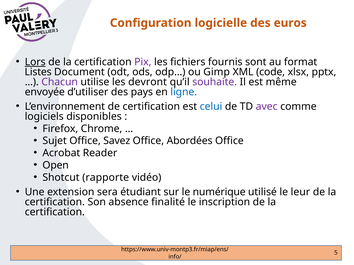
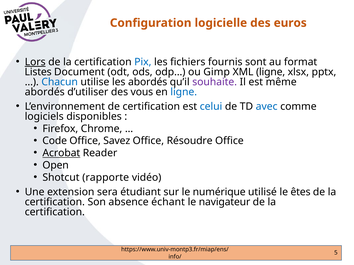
Pix colour: purple -> blue
XML code: code -> ligne
Chacun colour: purple -> blue
les devront: devront -> abordés
envoyée at (45, 92): envoyée -> abordés
pays: pays -> vous
avec colour: purple -> blue
Sujet: Sujet -> Code
Abordées: Abordées -> Résoudre
Acrobat underline: none -> present
leur: leur -> êtes
finalité: finalité -> échant
inscription: inscription -> navigateur
